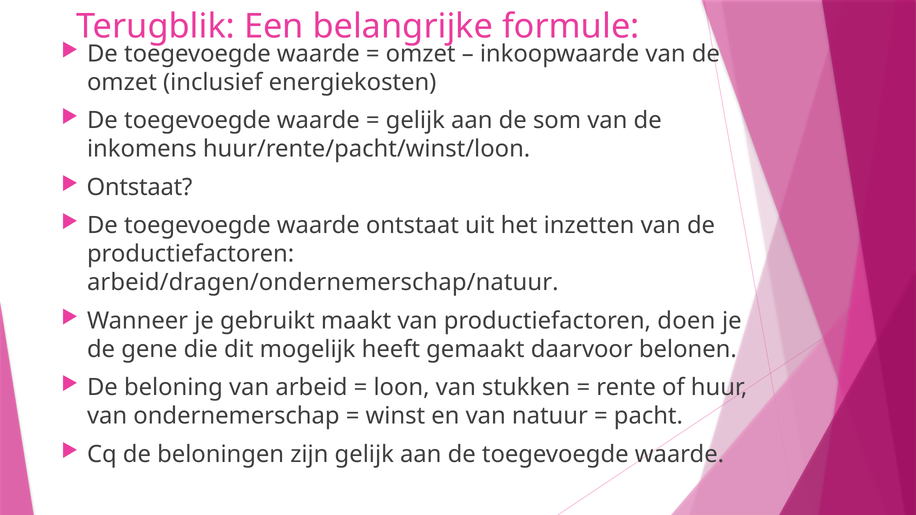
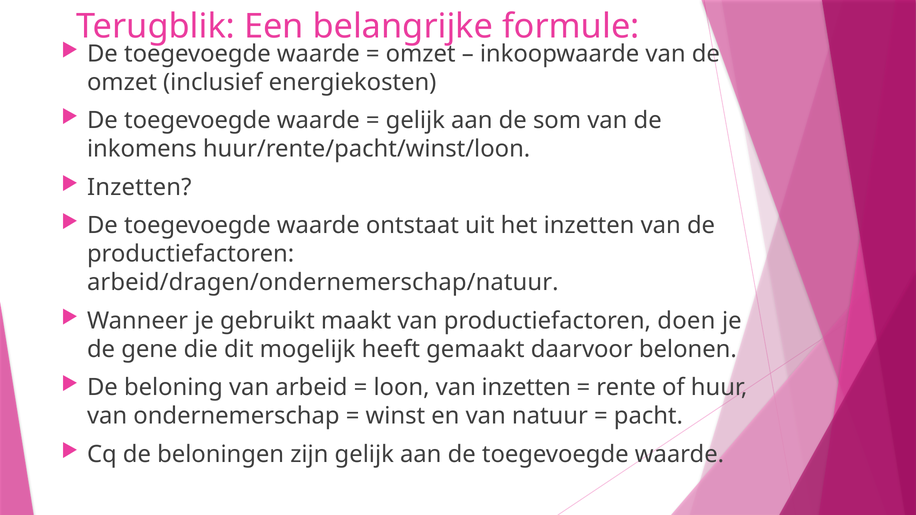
Ontstaat at (140, 187): Ontstaat -> Inzetten
van stukken: stukken -> inzetten
